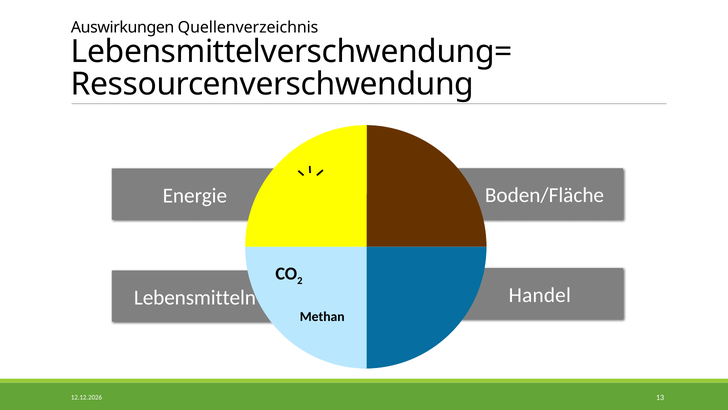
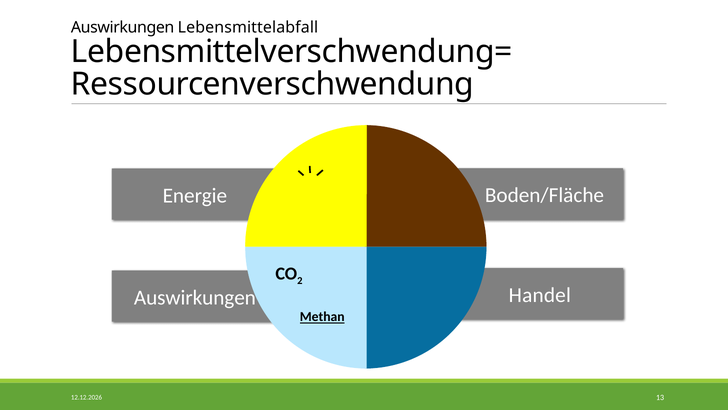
Quellenverzeichnis: Quellenverzeichnis -> Lebensmittelabfall
Lebensmitteln at (195, 297): Lebensmitteln -> Auswirkungen
Methan underline: none -> present
